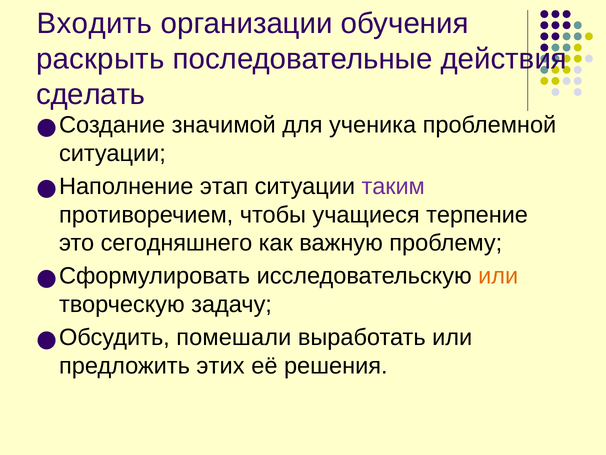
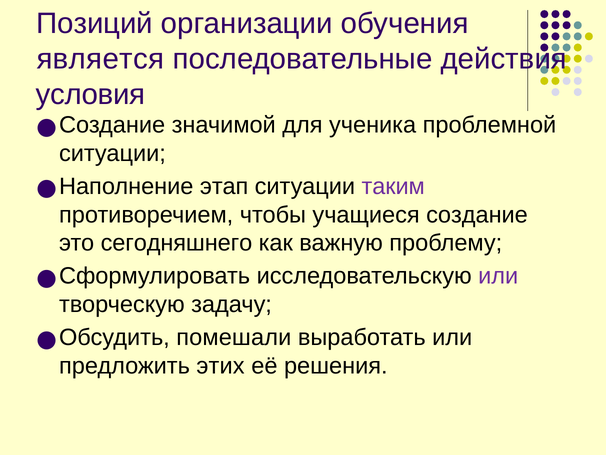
Входить: Входить -> Позиций
раскрыть: раскрыть -> является
сделать: сделать -> условия
учащиеся терпение: терпение -> создание
или at (498, 276) colour: orange -> purple
